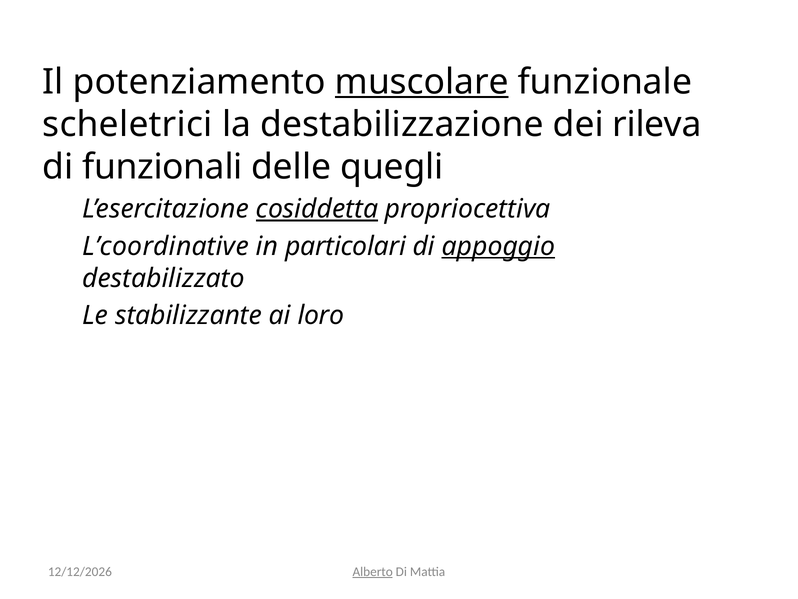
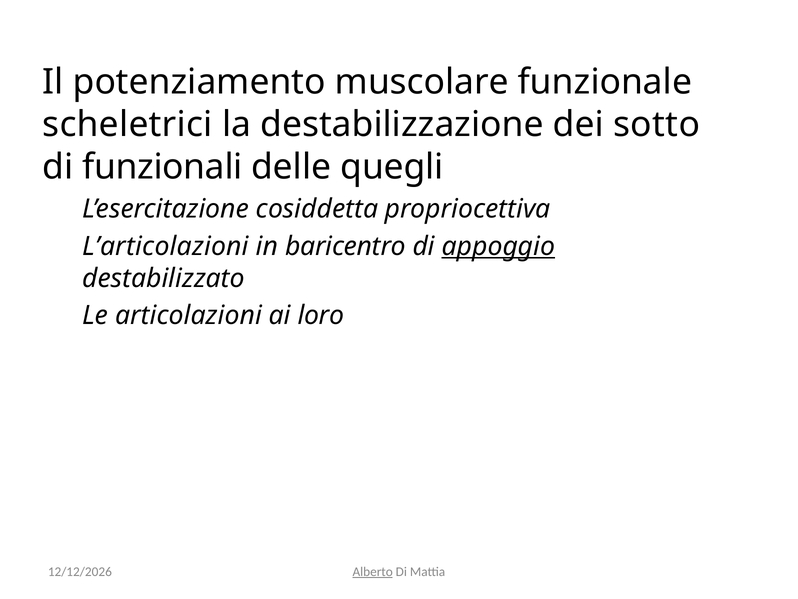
muscolare underline: present -> none
rileva: rileva -> sotto
cosiddetta underline: present -> none
L’coordinative: L’coordinative -> L’articolazioni
particolari: particolari -> baricentro
stabilizzante: stabilizzante -> articolazioni
